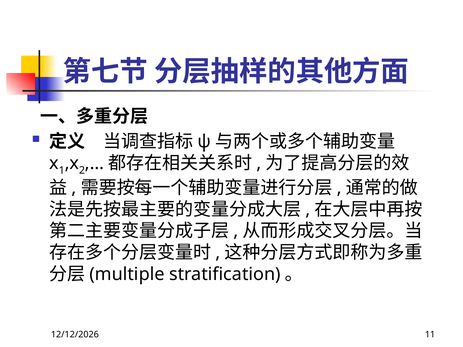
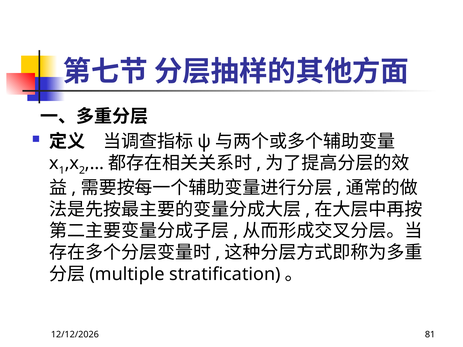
11: 11 -> 81
